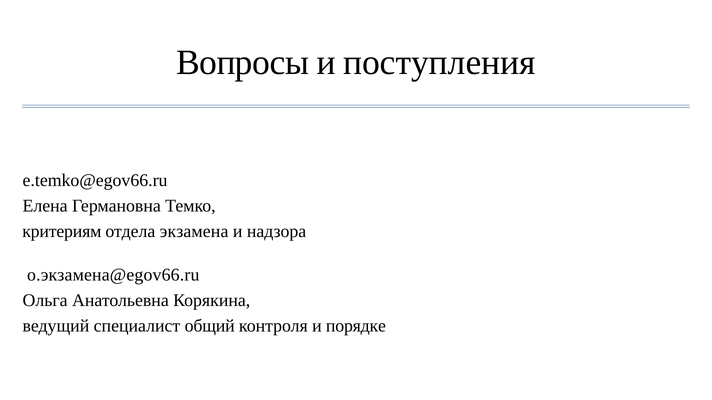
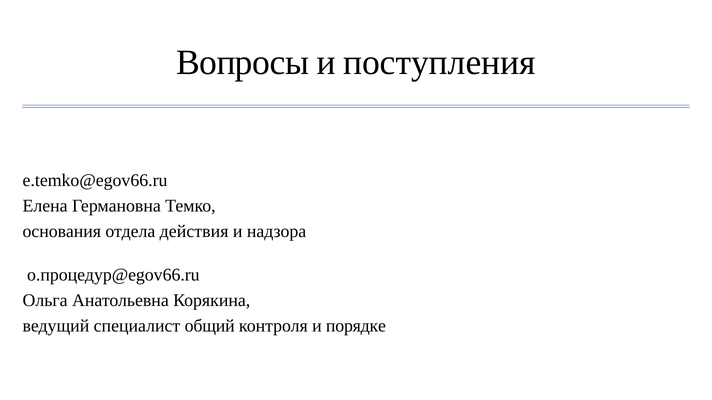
критериям: критериям -> основания
экзамена: экзамена -> действия
o.экзамена@egov66.ru: o.экзамена@egov66.ru -> o.процедур@egov66.ru
